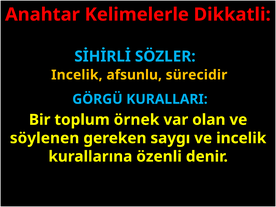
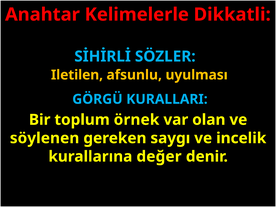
Incelik at (77, 75): Incelik -> Iletilen
sürecidir: sürecidir -> uyulması
özenli: özenli -> değer
